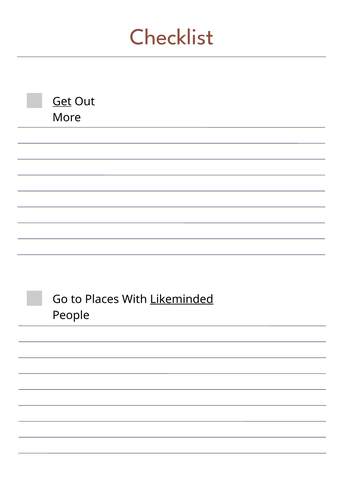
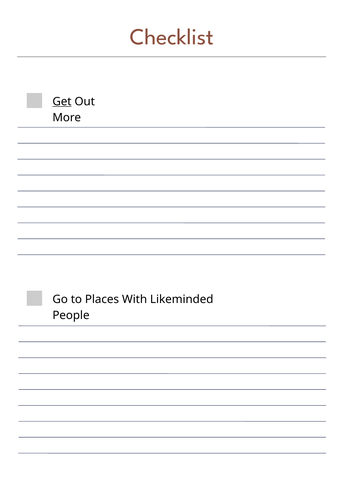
Likeminded underline: present -> none
